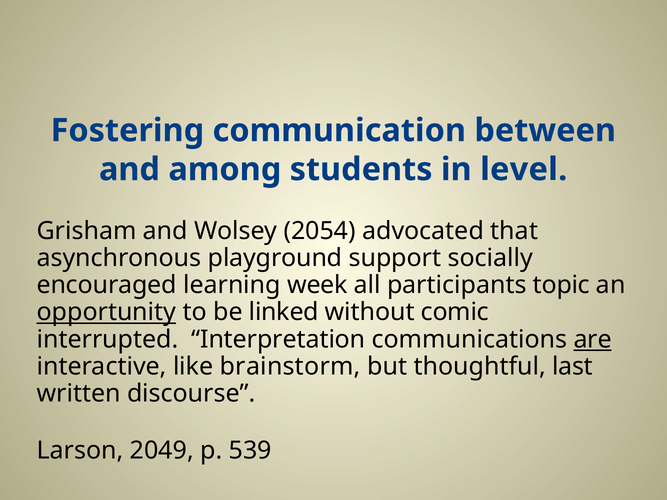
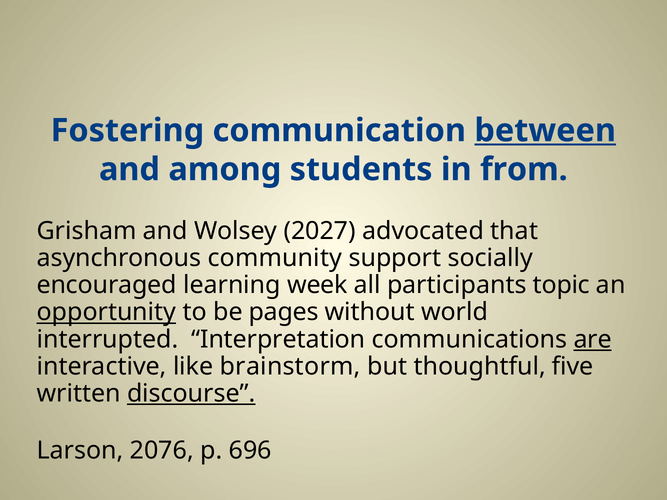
between underline: none -> present
level: level -> from
2054: 2054 -> 2027
playground: playground -> community
linked: linked -> pages
comic: comic -> world
last: last -> five
discourse underline: none -> present
2049: 2049 -> 2076
539: 539 -> 696
